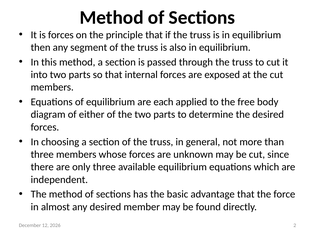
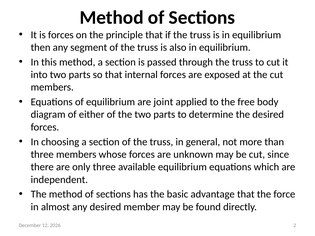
each: each -> joint
